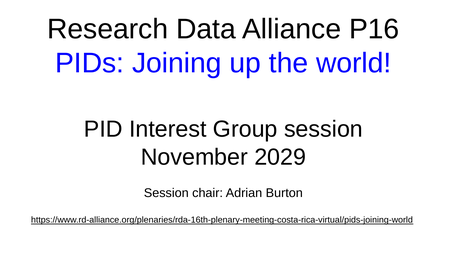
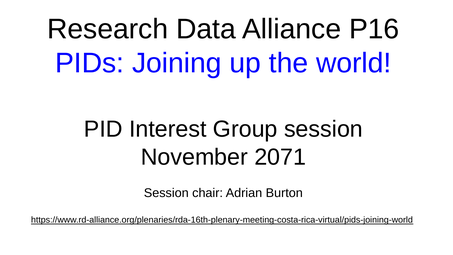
2029: 2029 -> 2071
